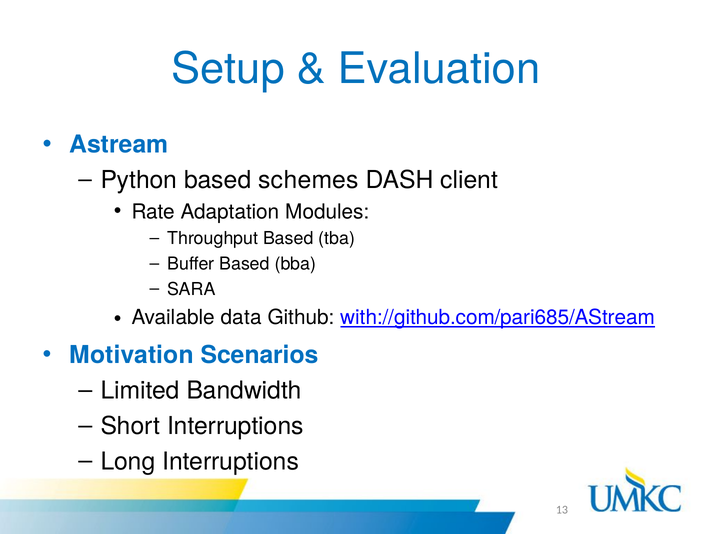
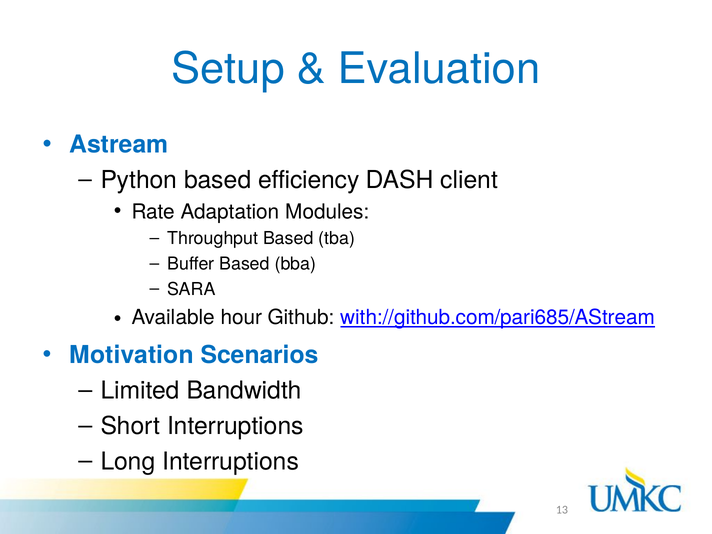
schemes: schemes -> efficiency
data: data -> hour
